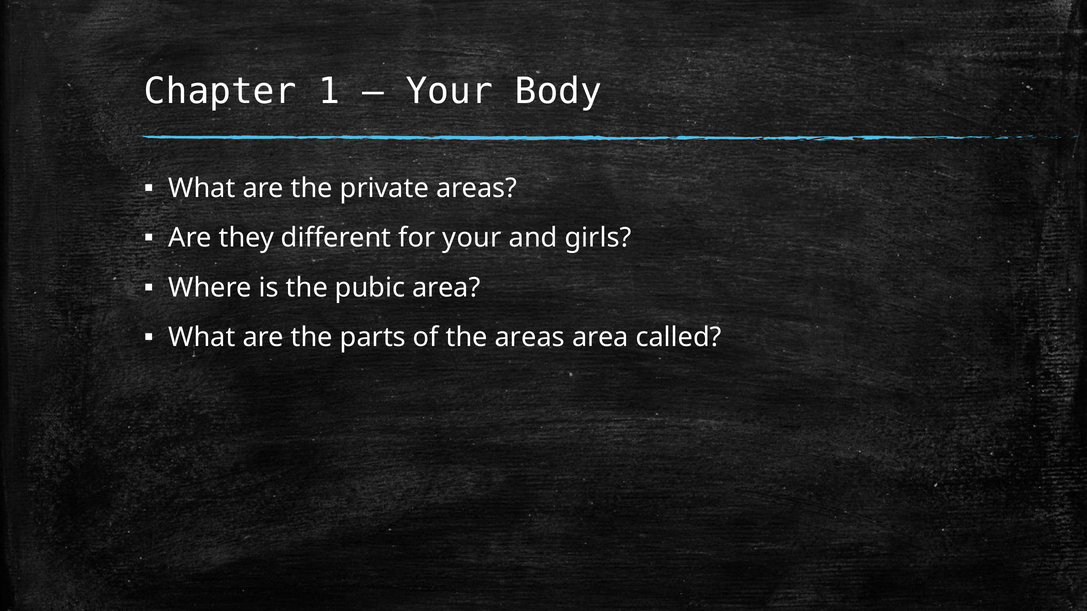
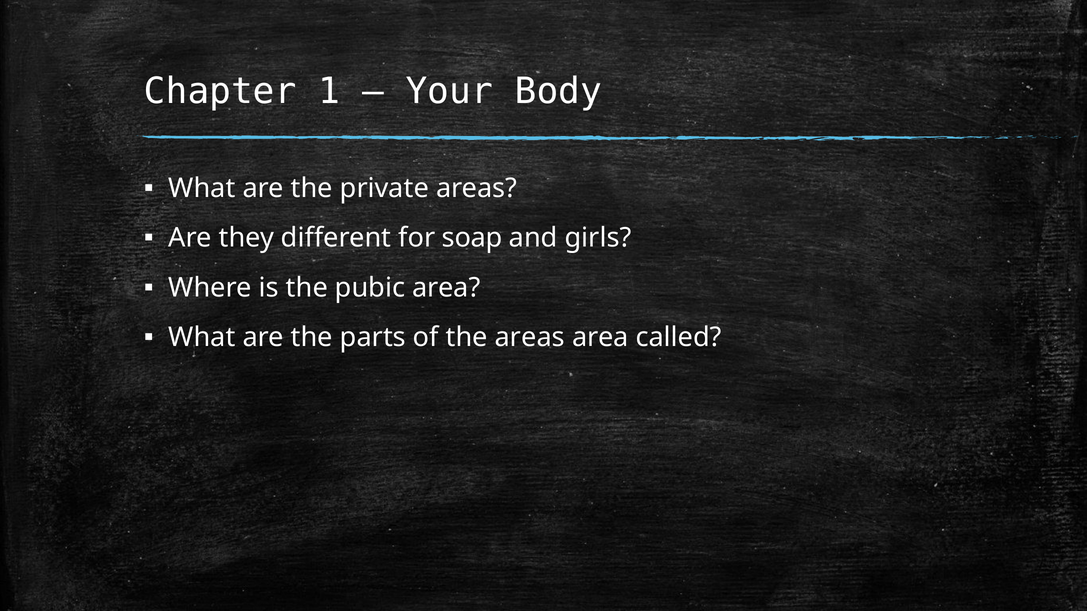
for your: your -> soap
